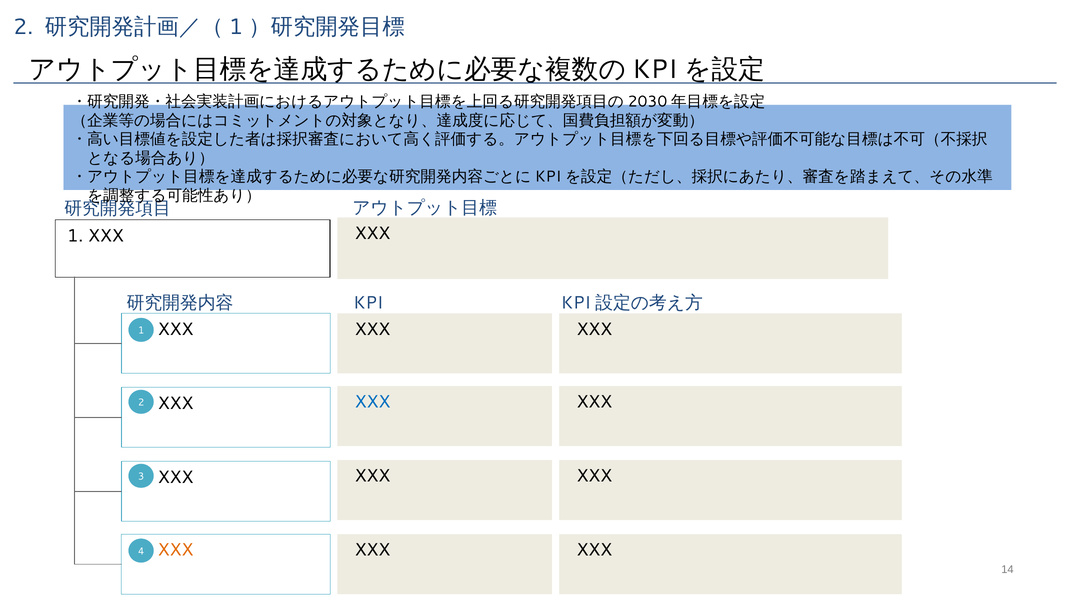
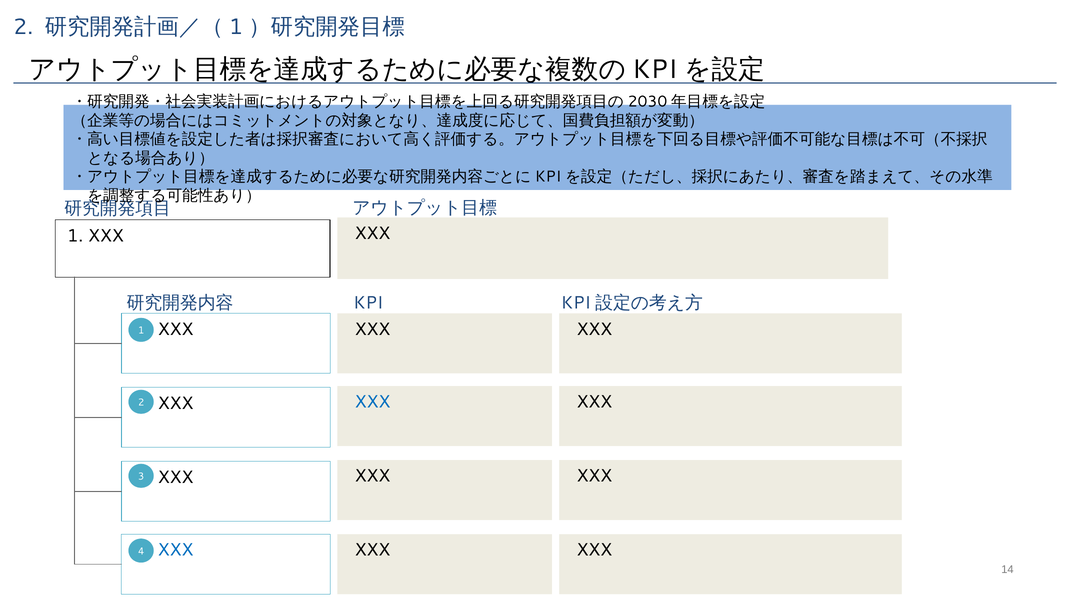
XXX at (176, 550) colour: orange -> blue
